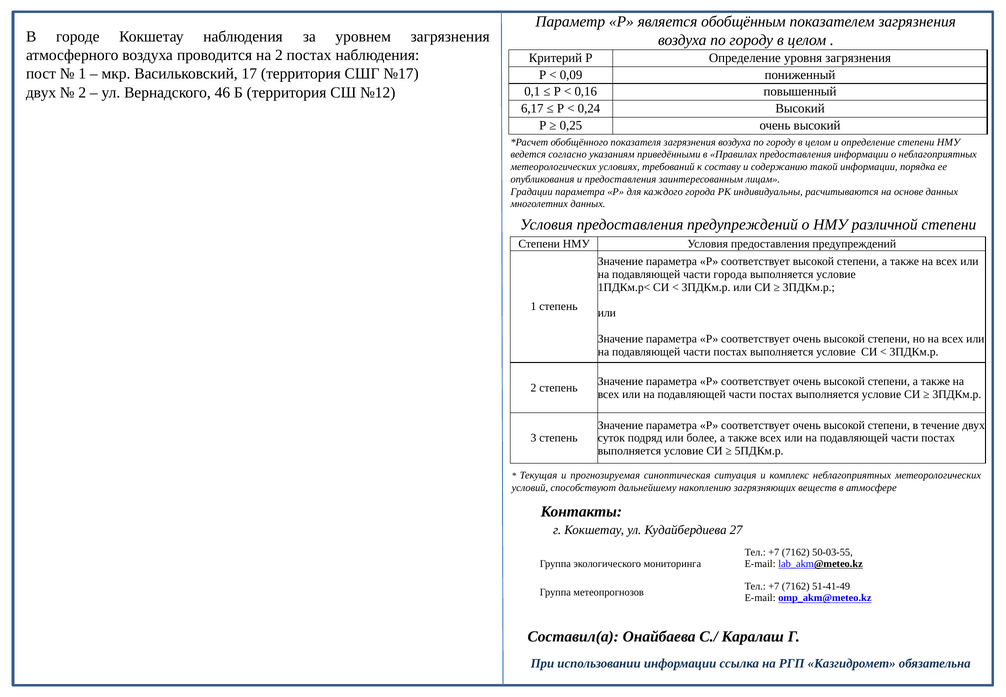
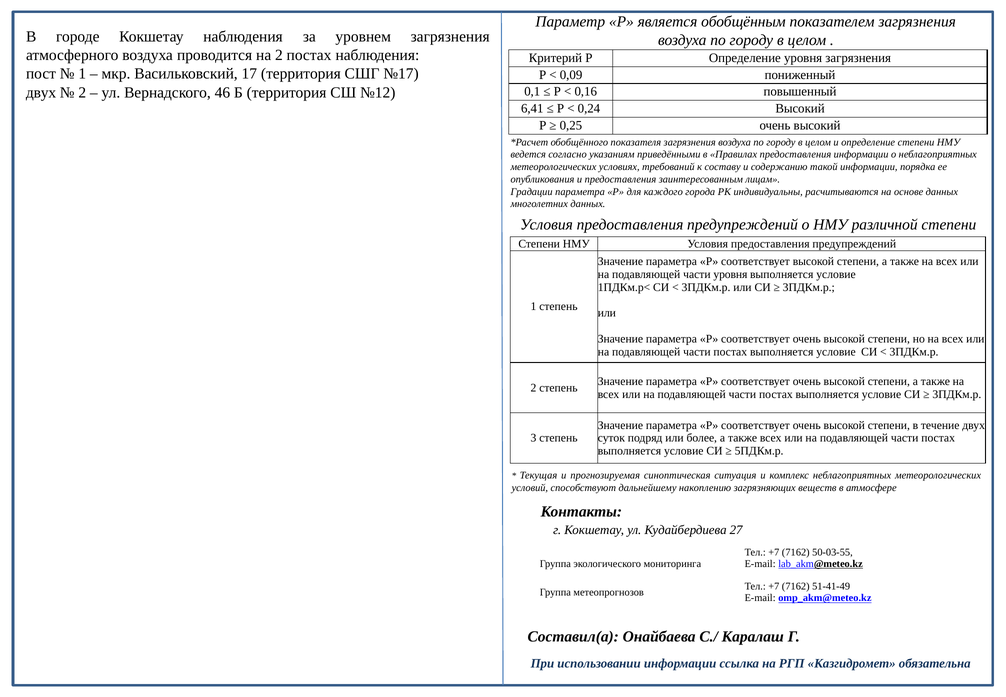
6,17: 6,17 -> 6,41
части города: города -> уровня
